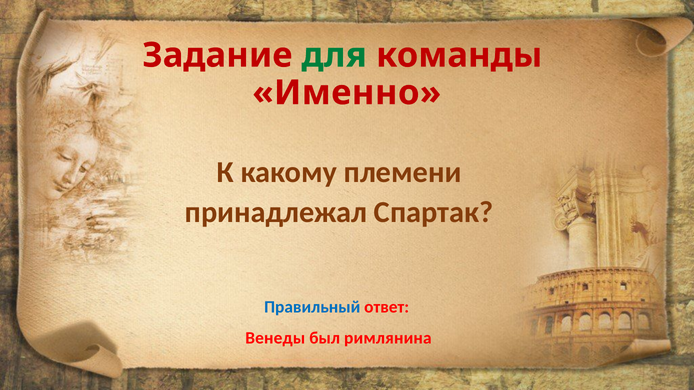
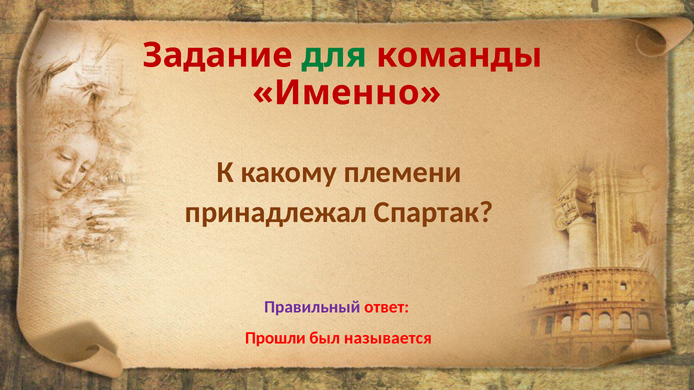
Правильный colour: blue -> purple
Венеды: Венеды -> Прошли
римлянина: римлянина -> называется
